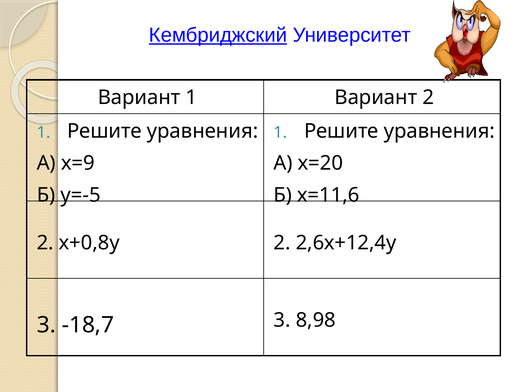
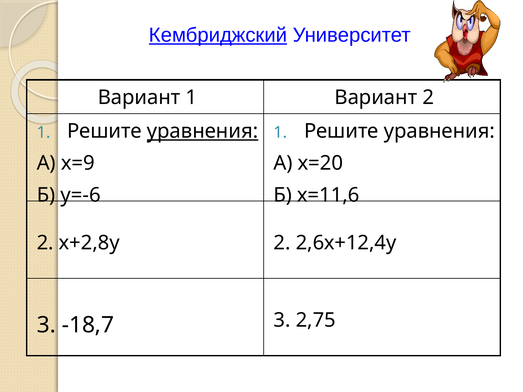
уравнения at (203, 131) underline: none -> present
у=-5: у=-5 -> у=-6
х+0,8у: х+0,8у -> х+2,8у
8,98: 8,98 -> 2,75
